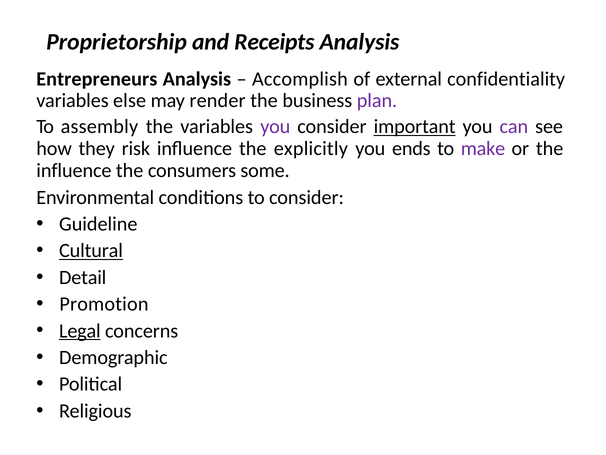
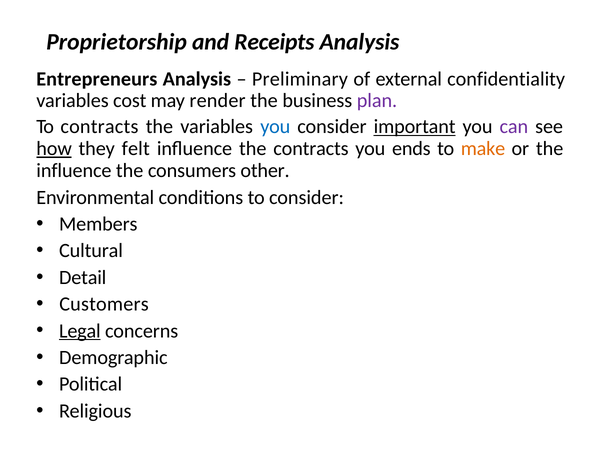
Accomplish: Accomplish -> Preliminary
else: else -> cost
To assembly: assembly -> contracts
you at (275, 127) colour: purple -> blue
how underline: none -> present
risk: risk -> felt
the explicitly: explicitly -> contracts
make colour: purple -> orange
some: some -> other
Guideline: Guideline -> Members
Cultural underline: present -> none
Promotion: Promotion -> Customers
